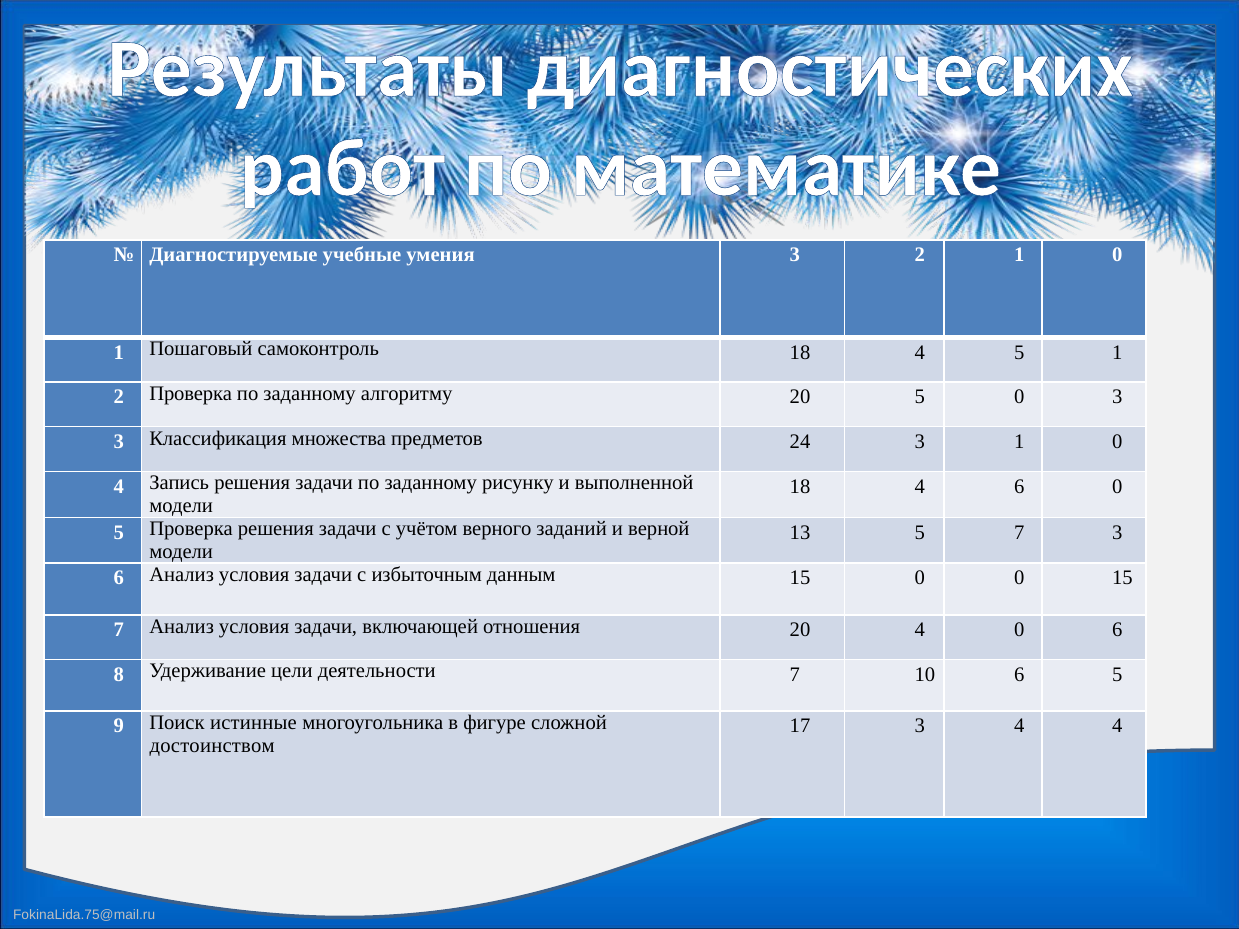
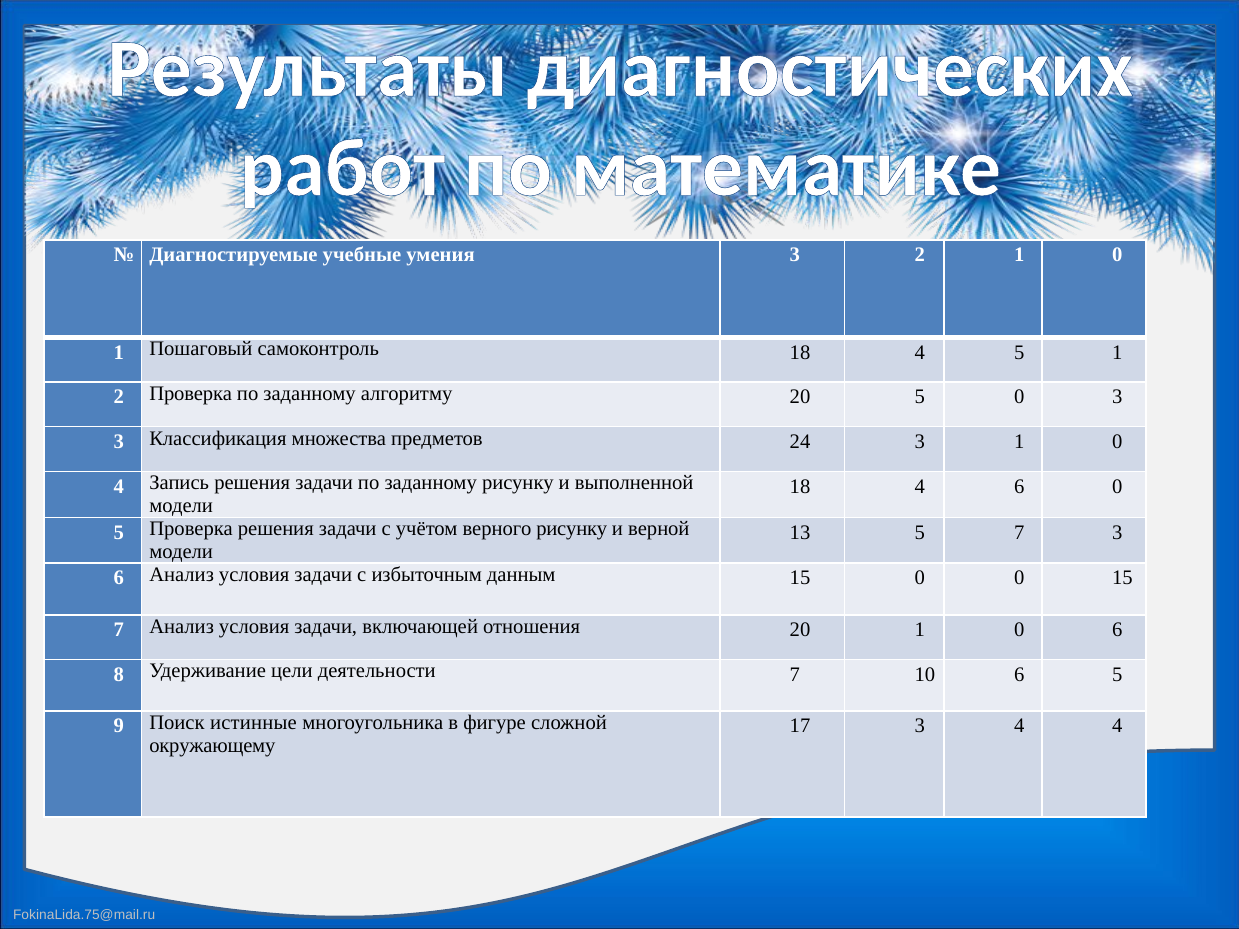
верного заданий: заданий -> рисунку
20 4: 4 -> 1
достоинством: достоинством -> окружающему
